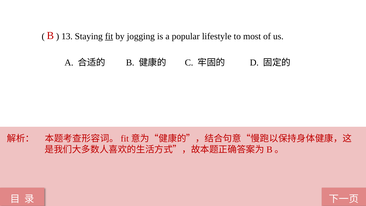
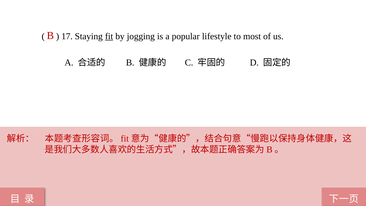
13: 13 -> 17
